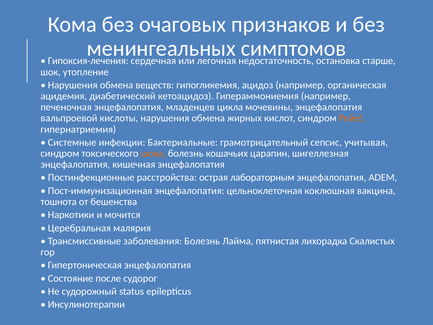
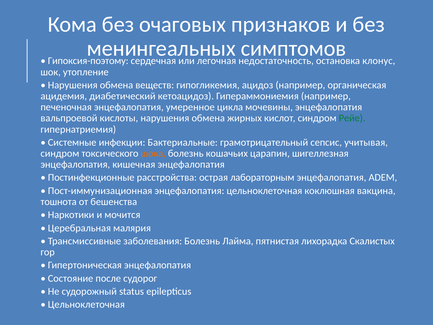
Гипоксия-лечения: Гипоксия-лечения -> Гипоксия-поэтому
старше: старше -> клонус
младенцев: младенцев -> умеренное
Рейе colour: orange -> green
Инсулинотерапии at (86, 304): Инсулинотерапии -> Цельноклеточная
